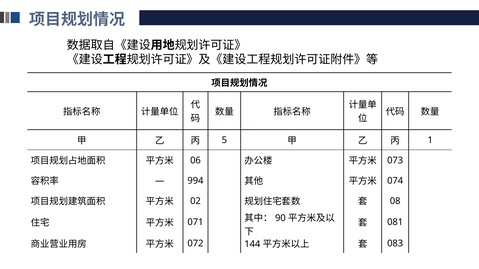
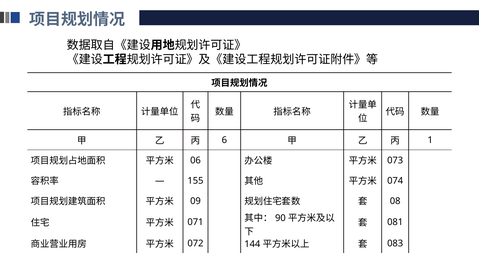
5: 5 -> 6
994: 994 -> 155
02: 02 -> 09
